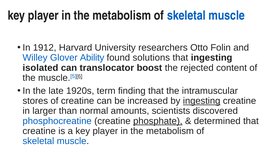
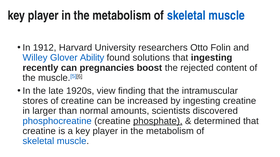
isolated: isolated -> recently
translocator: translocator -> pregnancies
term: term -> view
ingesting at (202, 101) underline: present -> none
